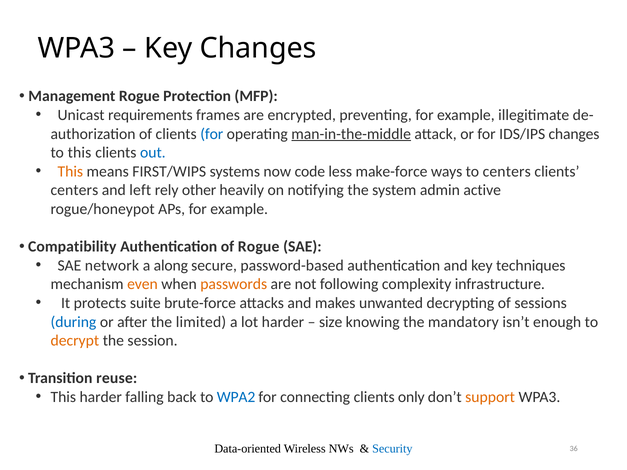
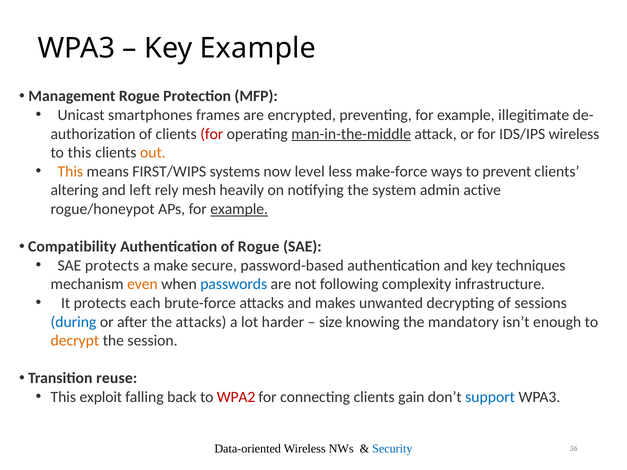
Key Changes: Changes -> Example
requirements: requirements -> smartphones
for at (212, 134) colour: blue -> red
IDS/IPS changes: changes -> wireless
out colour: blue -> orange
code: code -> level
to centers: centers -> prevent
centers at (74, 190): centers -> altering
other: other -> mesh
example at (239, 209) underline: none -> present
SAE network: network -> protects
along: along -> make
passwords colour: orange -> blue
suite: suite -> each
the limited: limited -> attacks
This harder: harder -> exploit
WPA2 colour: blue -> red
only: only -> gain
support colour: orange -> blue
